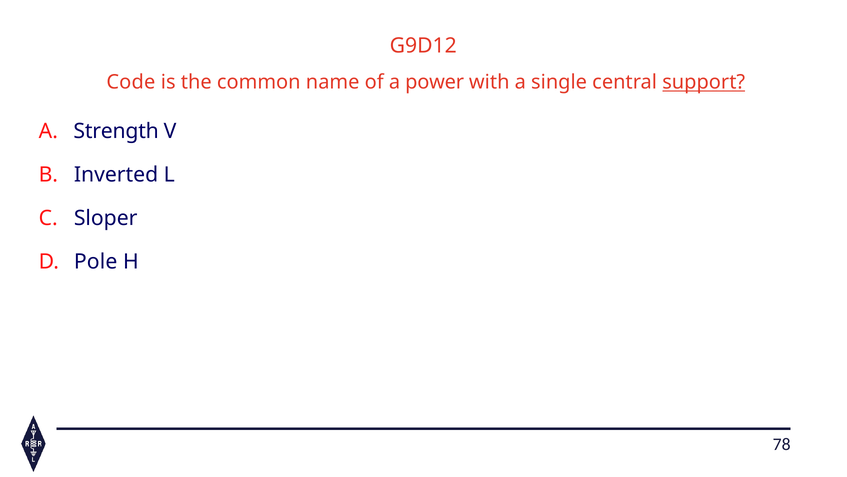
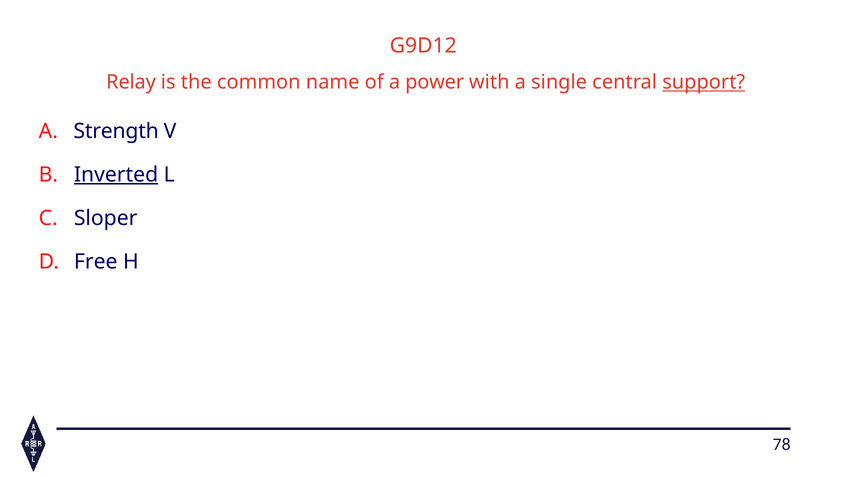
Code: Code -> Relay
Inverted underline: none -> present
Pole: Pole -> Free
